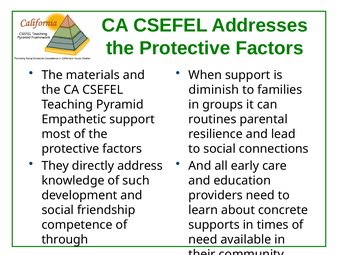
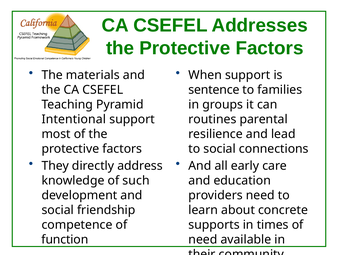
diminish: diminish -> sentence
Empathetic: Empathetic -> Intentional
through: through -> function
